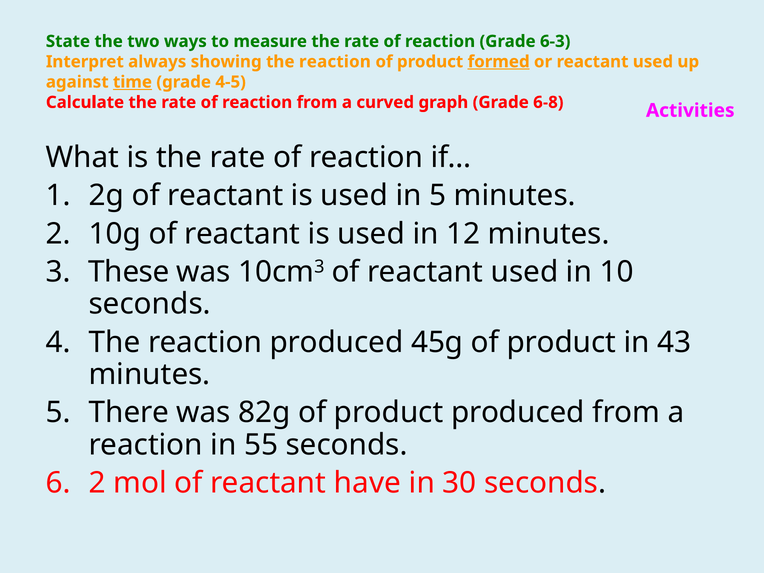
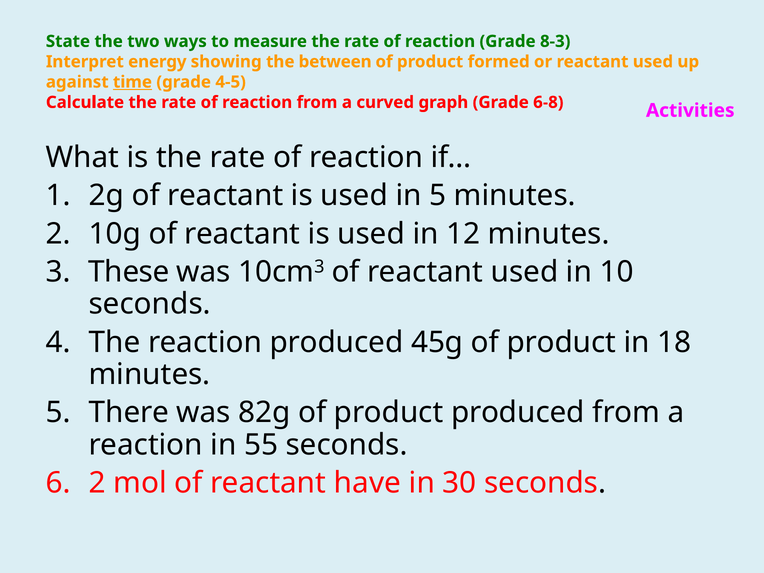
6-3: 6-3 -> 8-3
always: always -> energy
showing the reaction: reaction -> between
formed underline: present -> none
43: 43 -> 18
